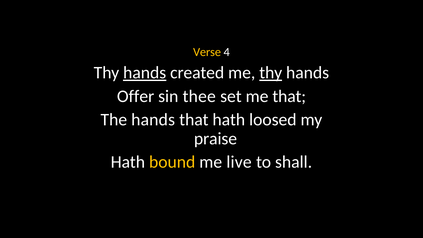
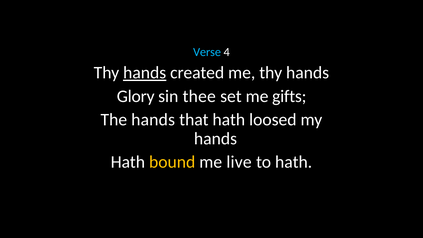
Verse colour: yellow -> light blue
thy at (271, 73) underline: present -> none
Offer: Offer -> Glory
me that: that -> gifts
praise at (215, 139): praise -> hands
to shall: shall -> hath
